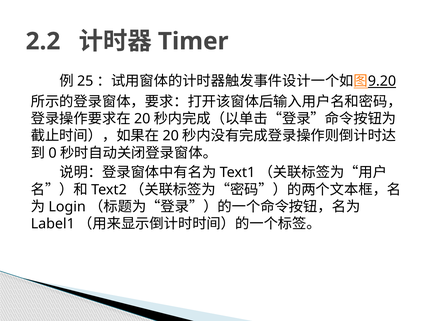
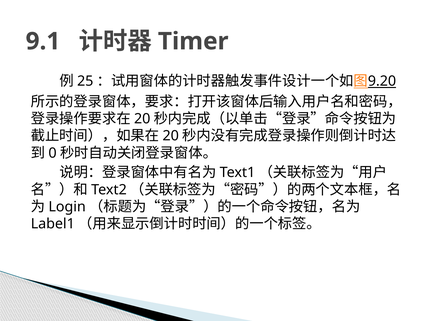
2.2: 2.2 -> 9.1
